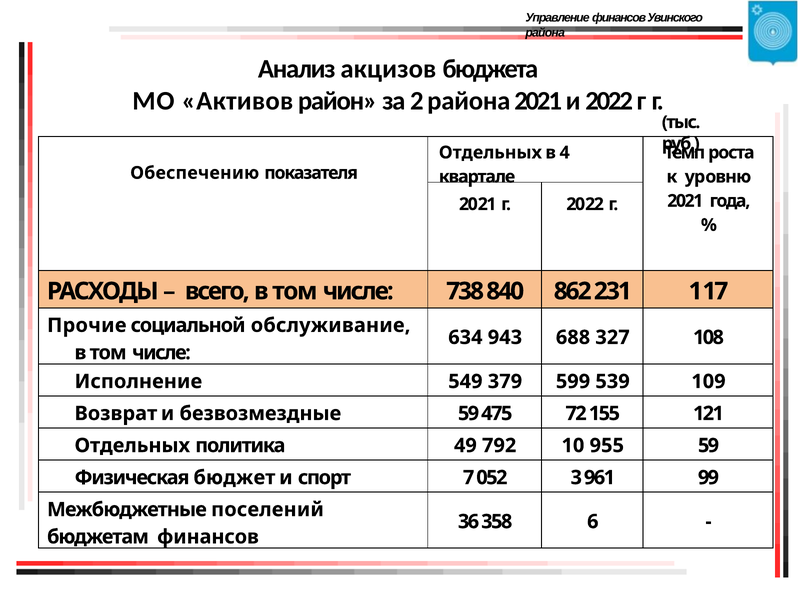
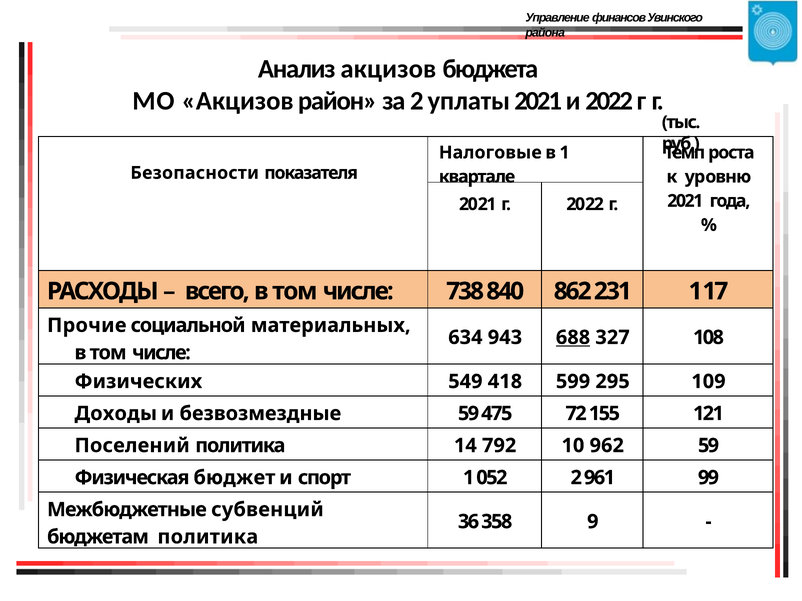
МО Активов: Активов -> Акцизов
2 района: района -> уплаты
Отдельных at (490, 153): Отдельных -> Налоговые
в 4: 4 -> 1
Обеспечению: Обеспечению -> Безопасности
обслуживание: обслуживание -> материальных
688 underline: none -> present
Исполнение: Исполнение -> Физических
379: 379 -> 418
539: 539 -> 295
Возврат: Возврат -> Доходы
Отдельных at (132, 446): Отдельных -> Поселений
49: 49 -> 14
955: 955 -> 962
спорт 7: 7 -> 1
052 3: 3 -> 2
поселений: поселений -> субвенций
6: 6 -> 9
бюджетам финансов: финансов -> политика
